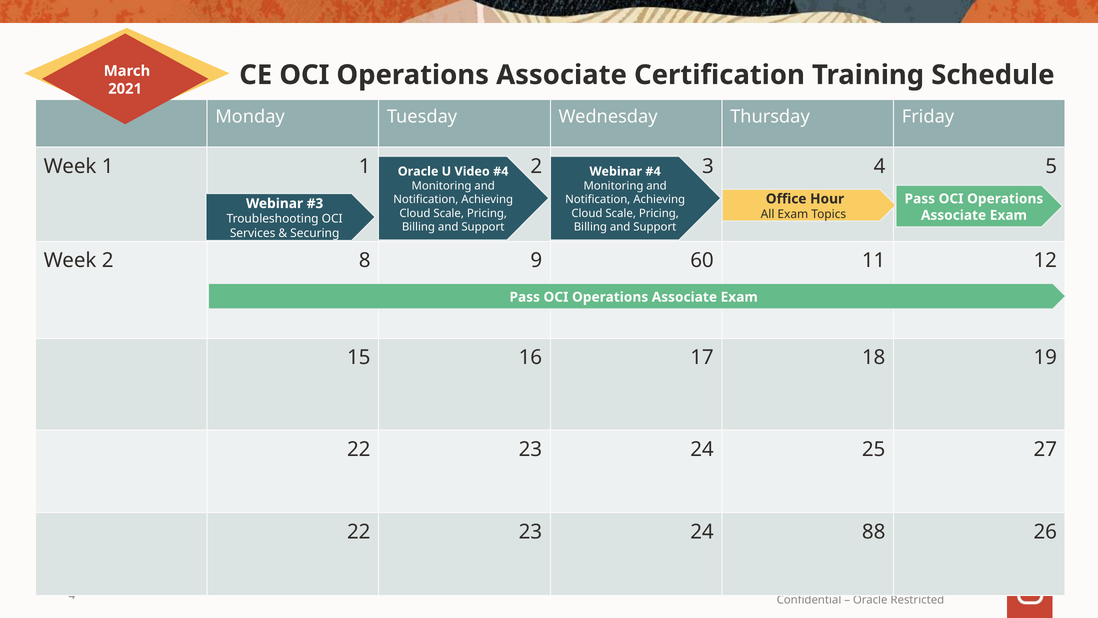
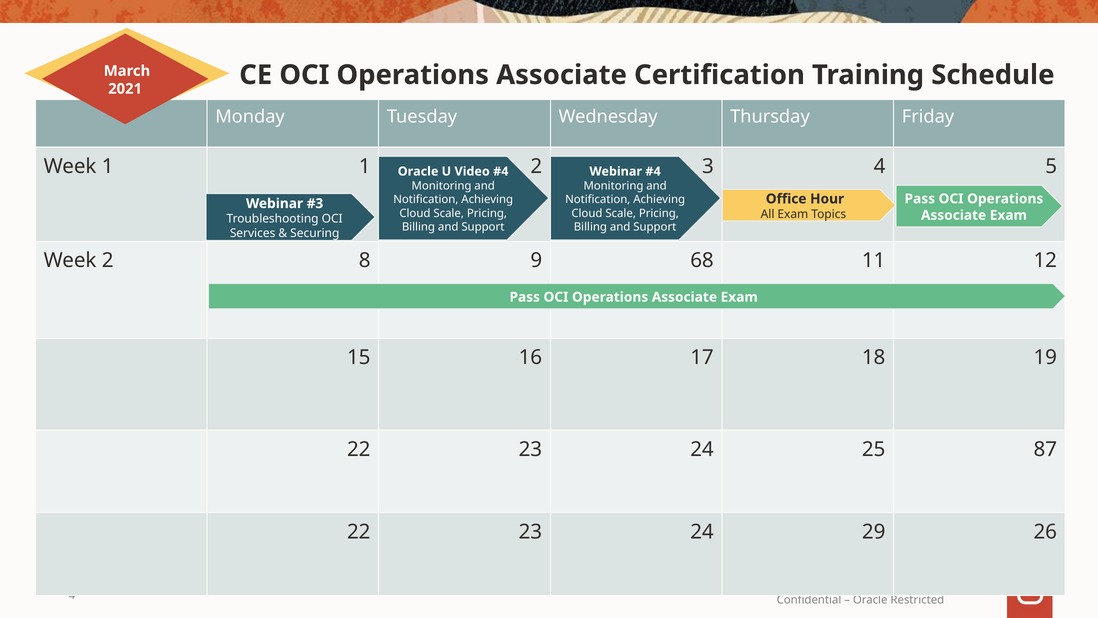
60: 60 -> 68
27: 27 -> 87
88: 88 -> 29
